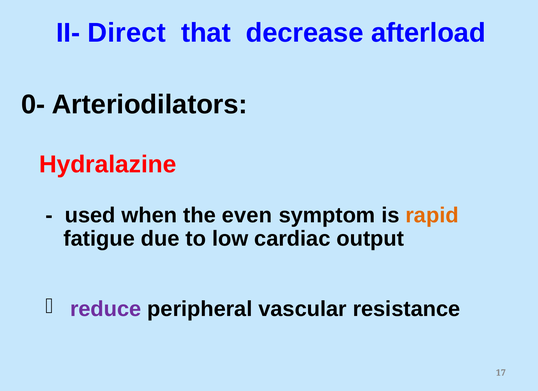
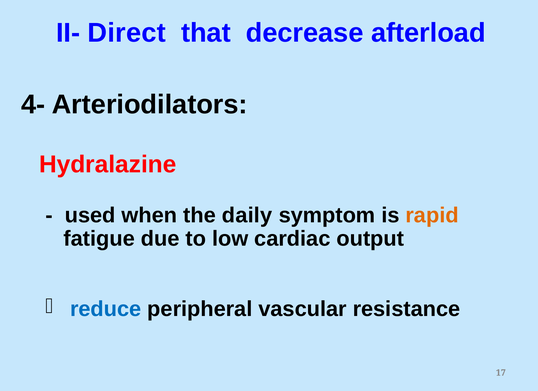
0-: 0- -> 4-
even: even -> daily
reduce colour: purple -> blue
